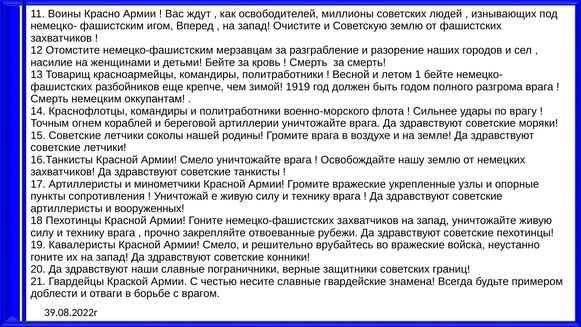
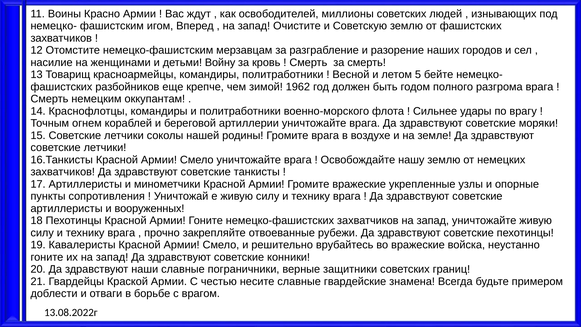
детьми Бейте: Бейте -> Войну
1: 1 -> 5
1919: 1919 -> 1962
39.08.2022г: 39.08.2022г -> 13.08.2022г
